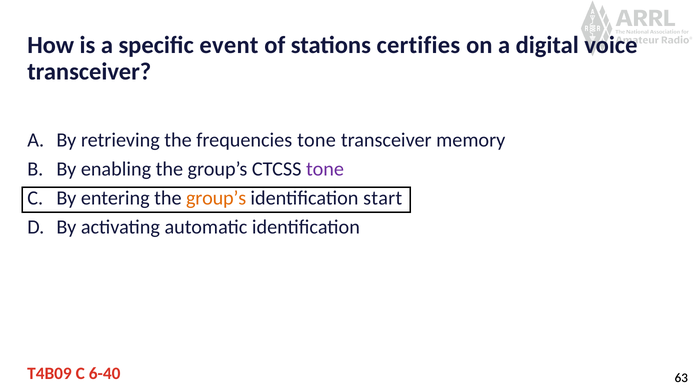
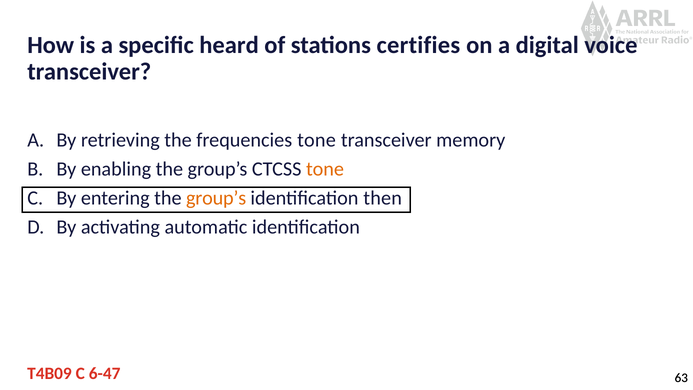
event: event -> heard
tone at (325, 169) colour: purple -> orange
start: start -> then
6-40: 6-40 -> 6-47
